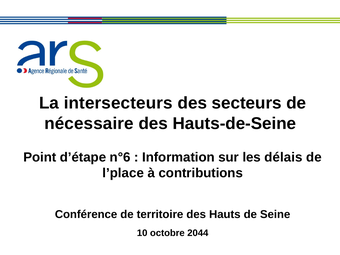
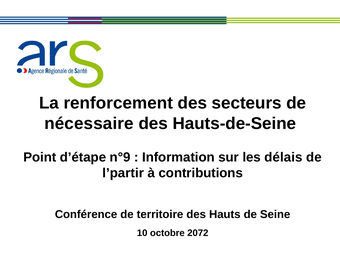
intersecteurs: intersecteurs -> renforcement
n°6: n°6 -> n°9
l’place: l’place -> l’partir
2044: 2044 -> 2072
